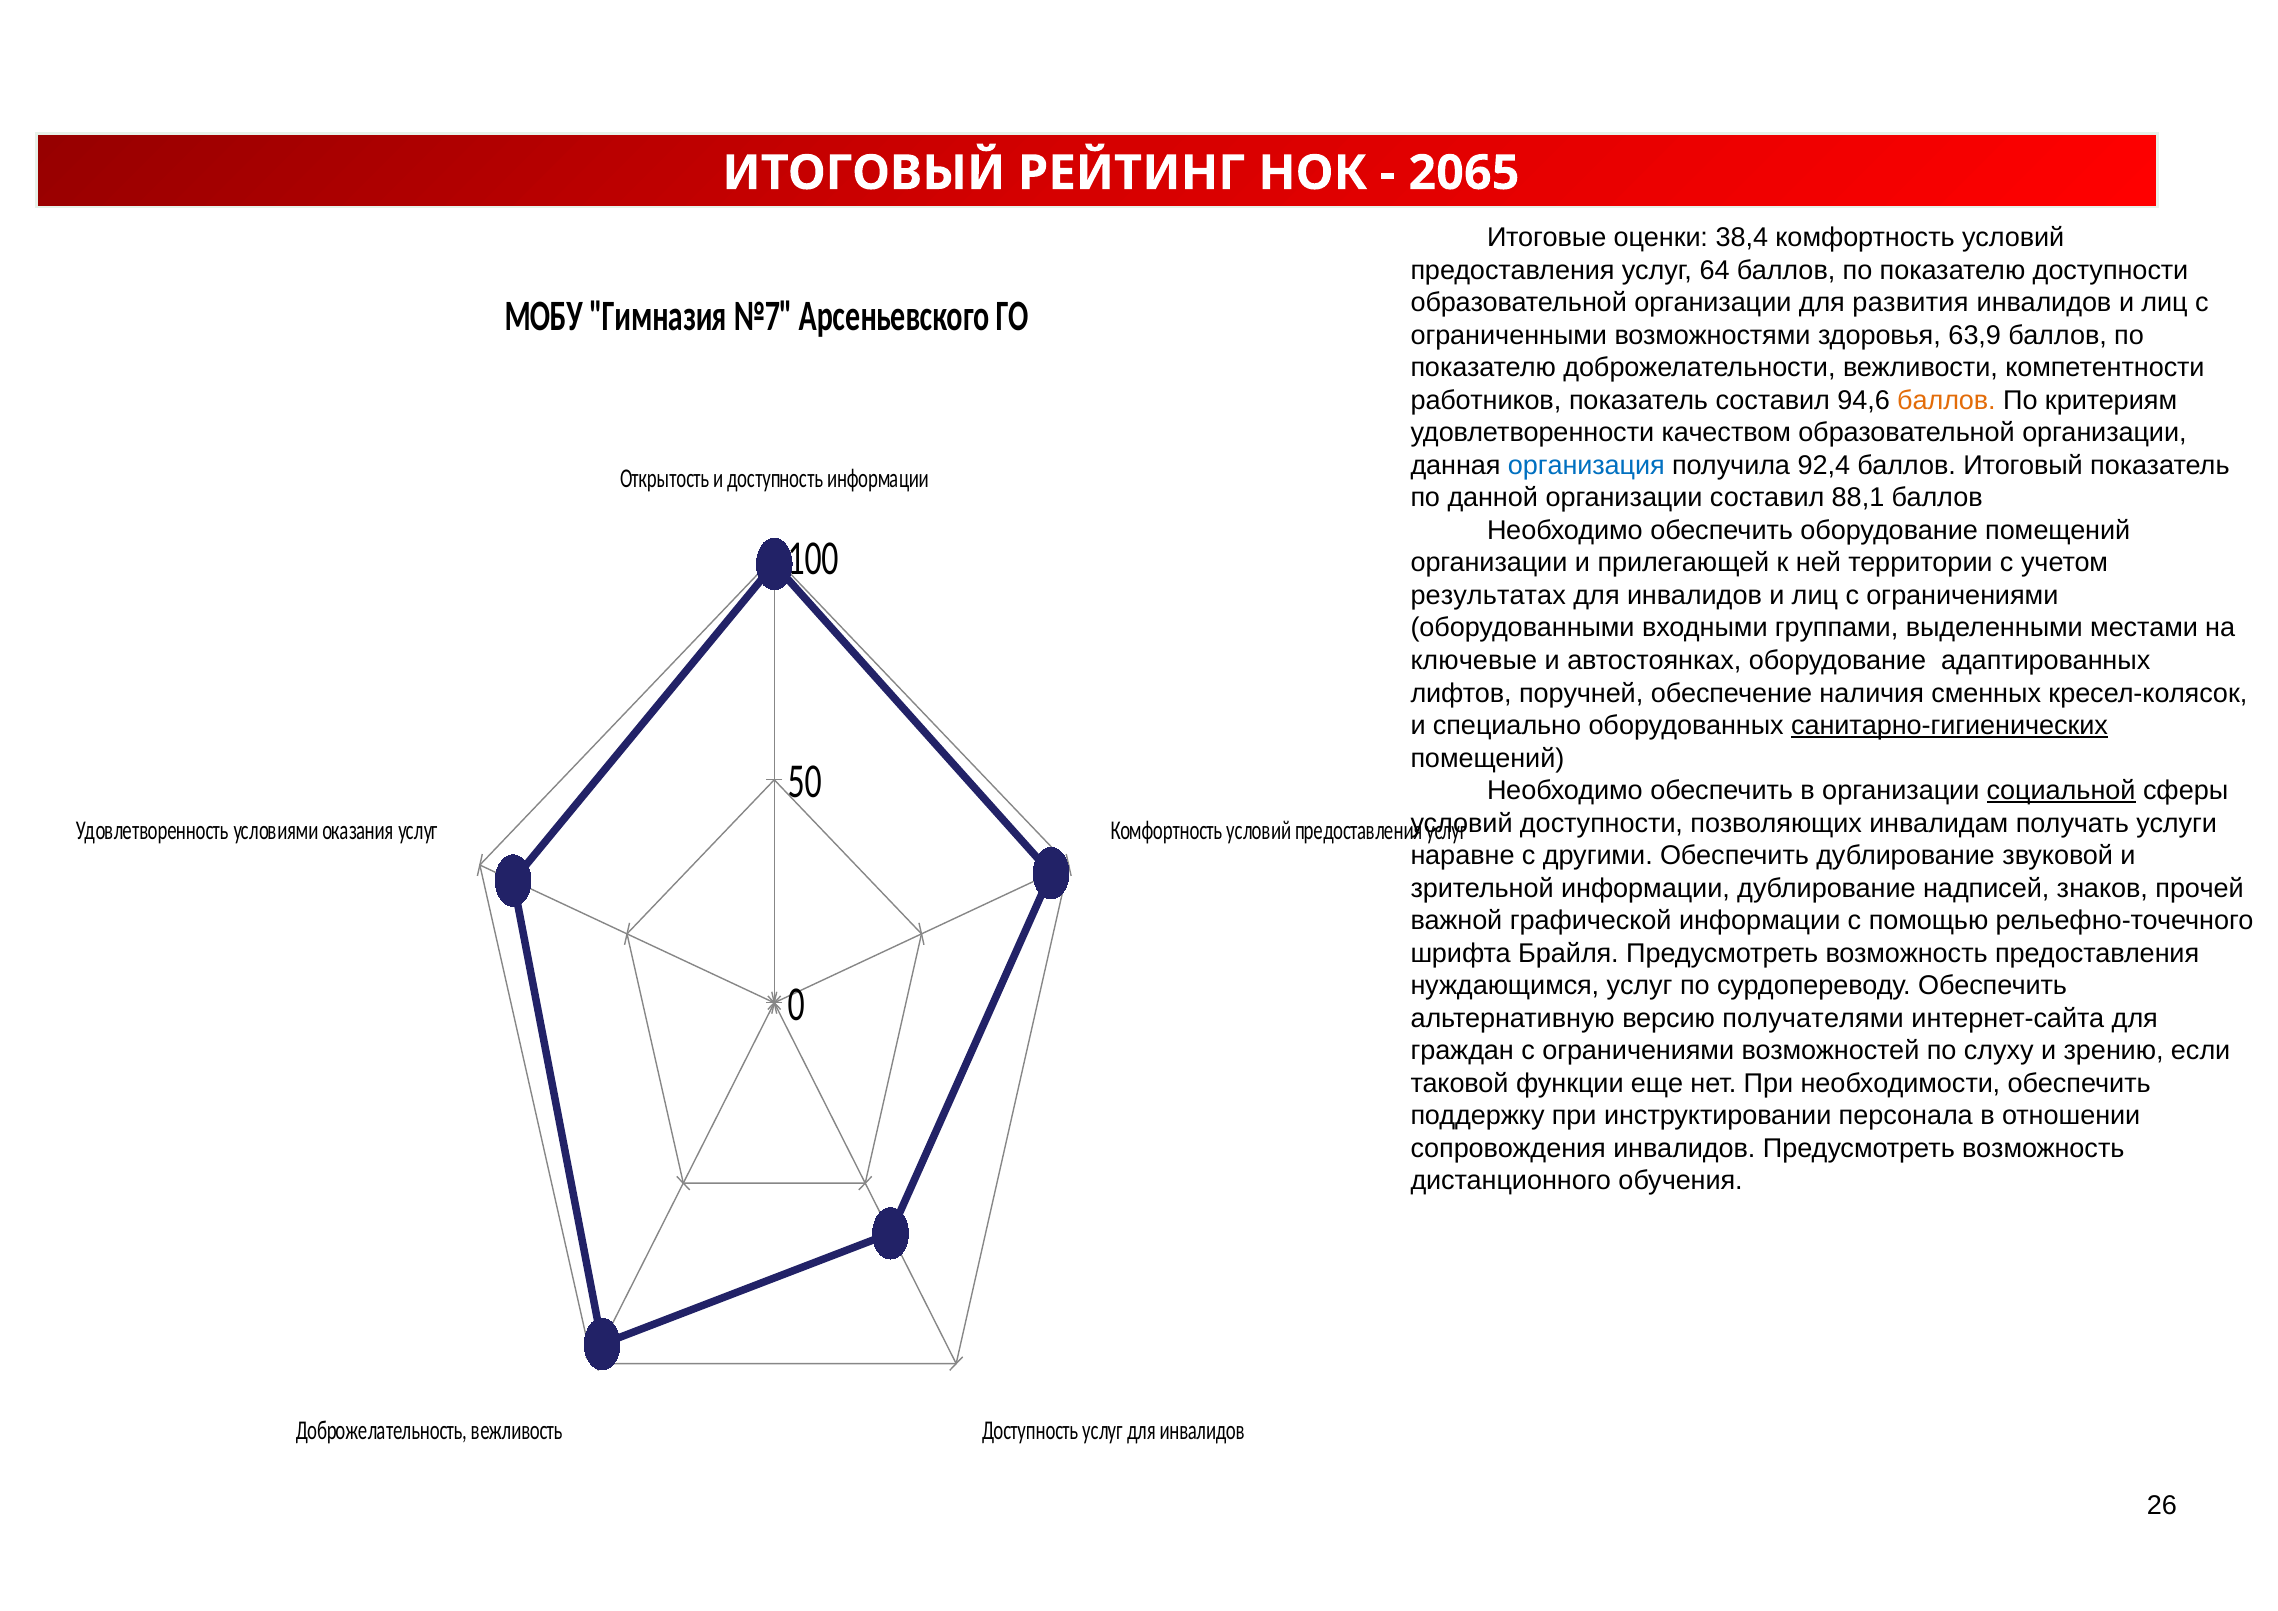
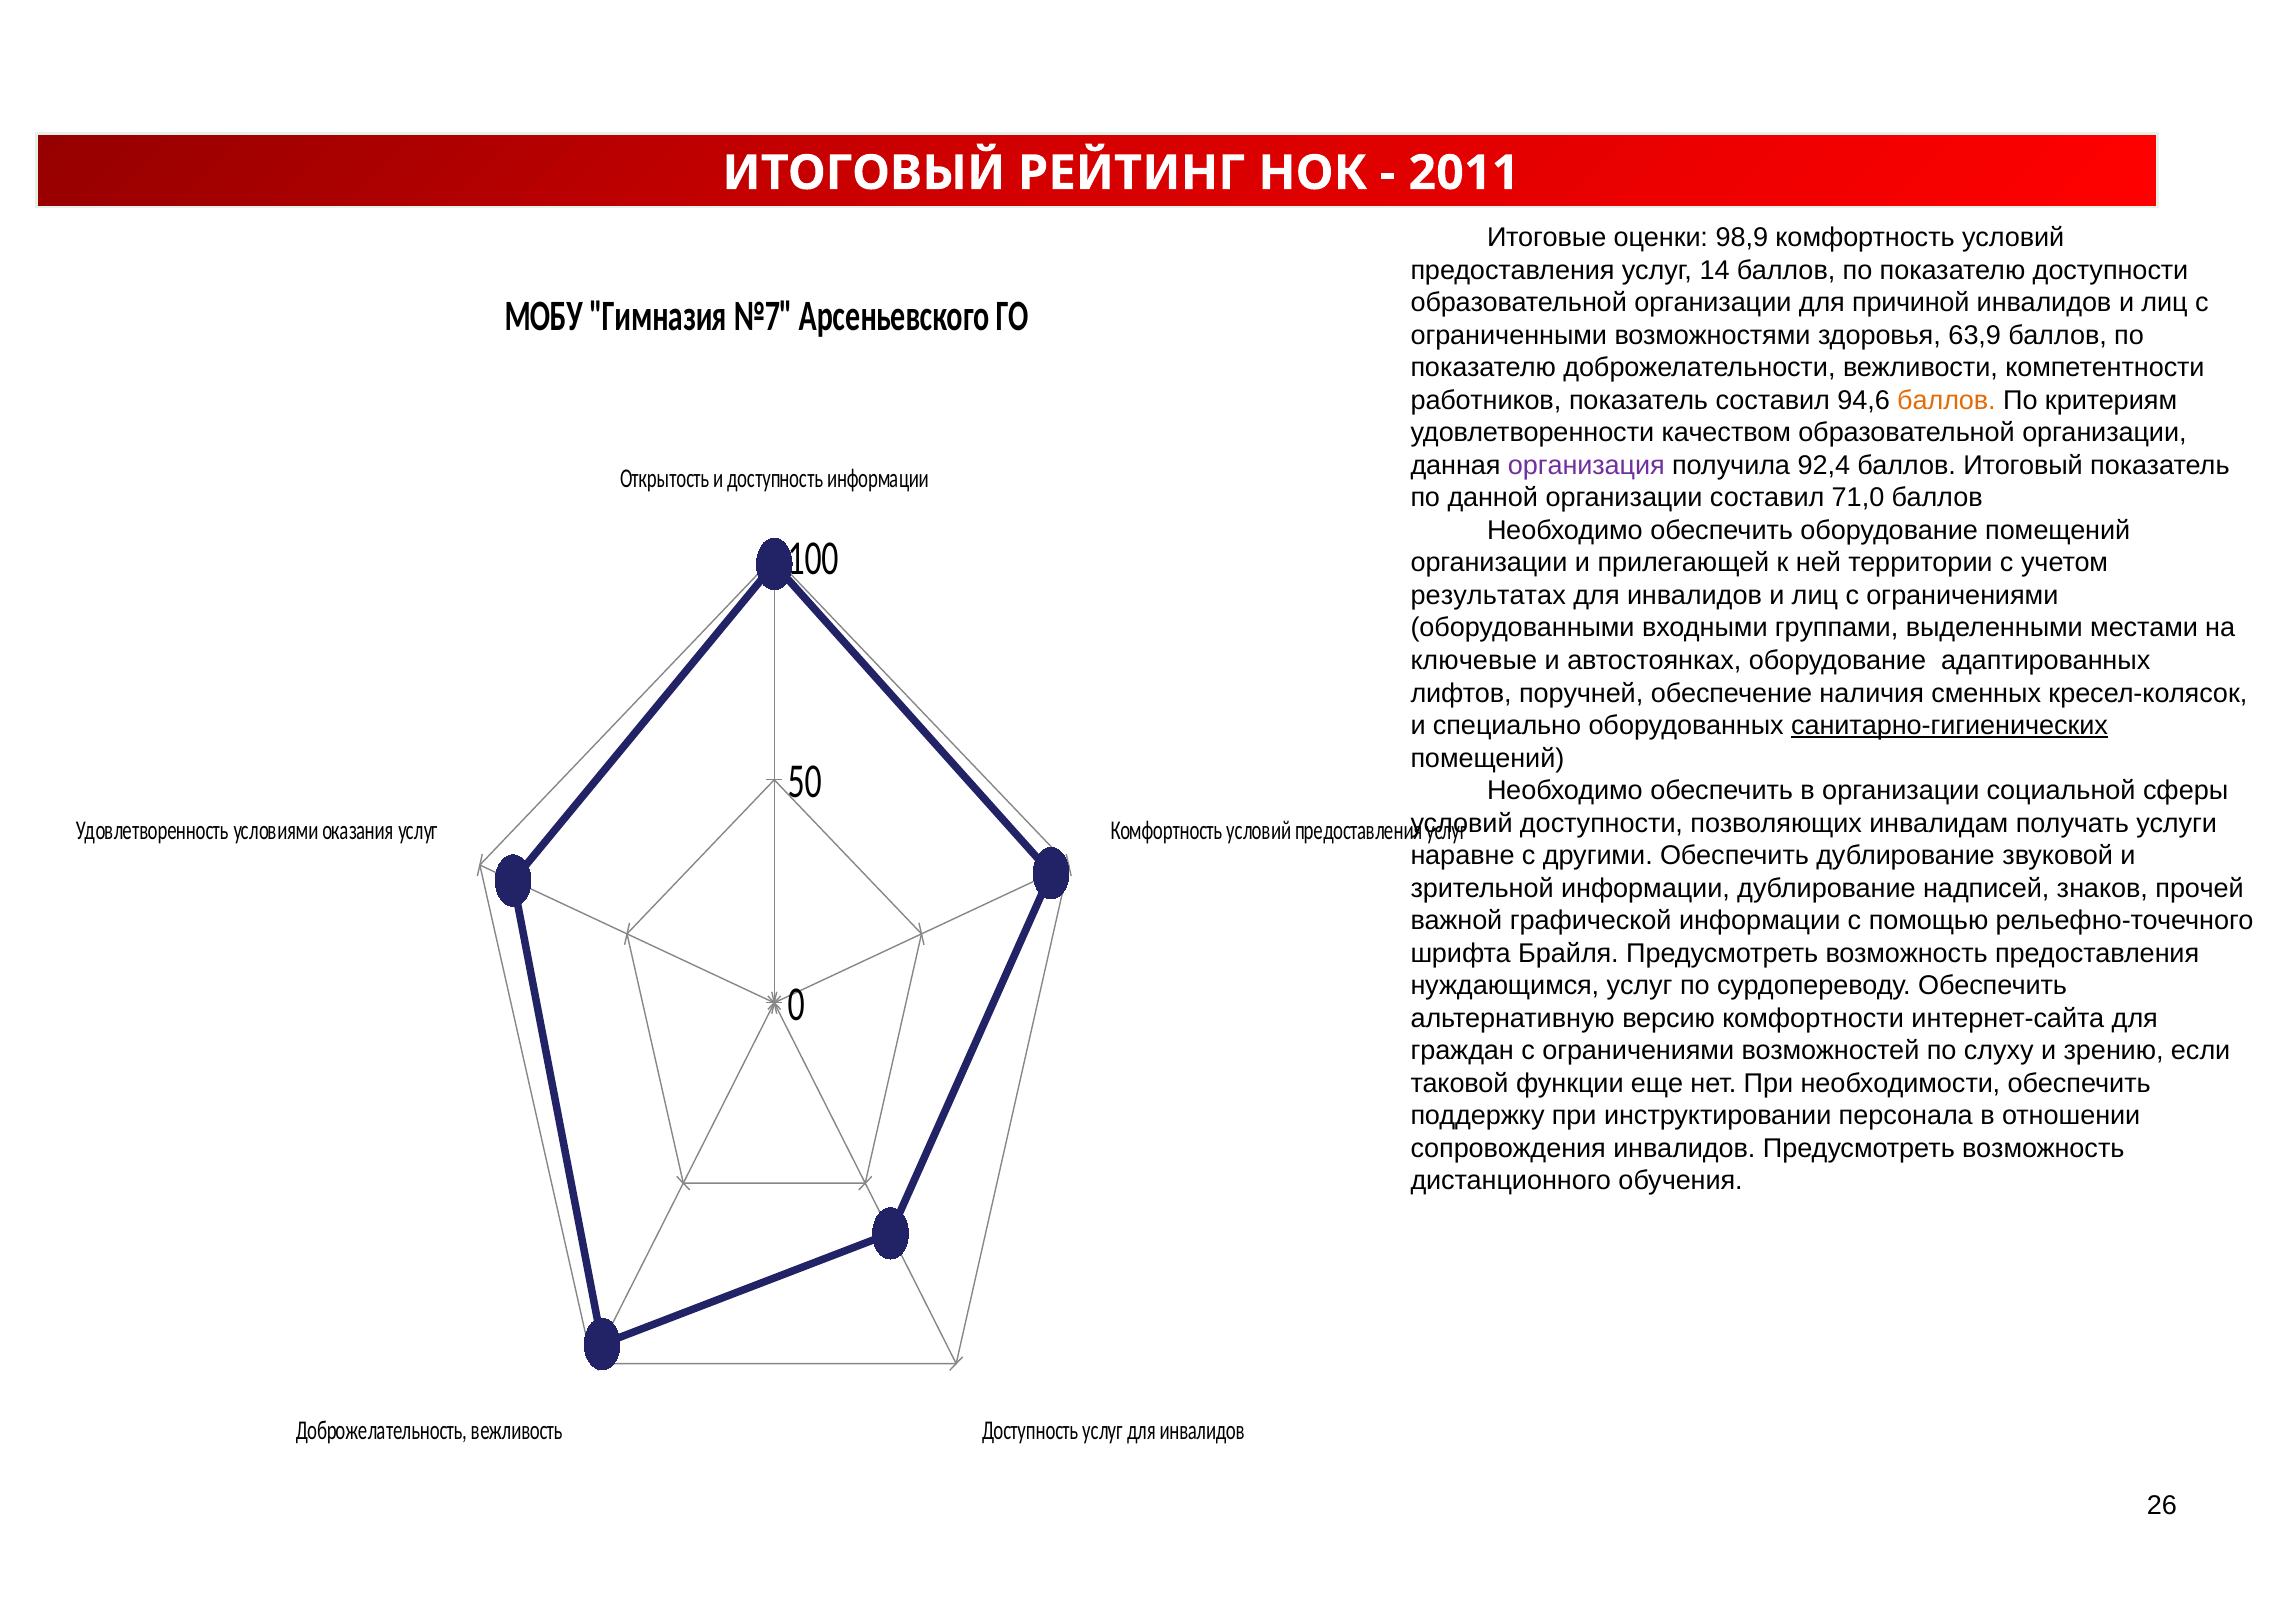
2065: 2065 -> 2011
38,4: 38,4 -> 98,9
64: 64 -> 14
развития: развития -> причиной
организация colour: blue -> purple
88,1: 88,1 -> 71,0
социальной underline: present -> none
получателями: получателями -> комфортности
